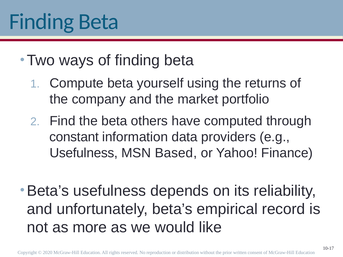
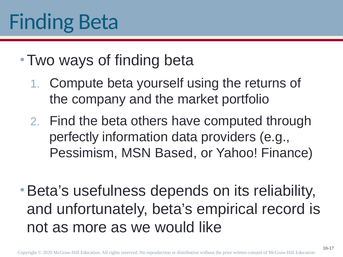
constant: constant -> perfectly
Usefulness at (84, 153): Usefulness -> Pessimism
